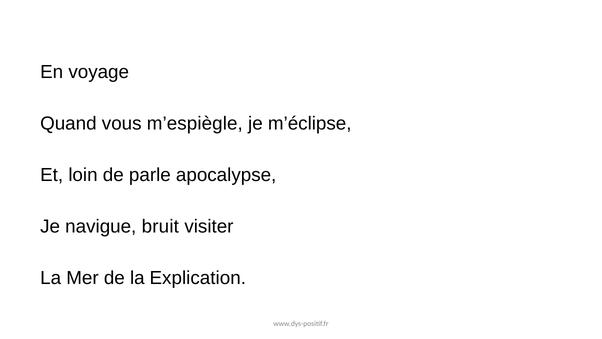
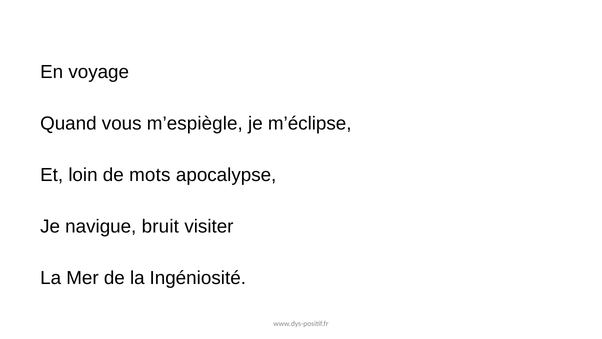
parle: parle -> mots
Explication: Explication -> Ingéniosité
